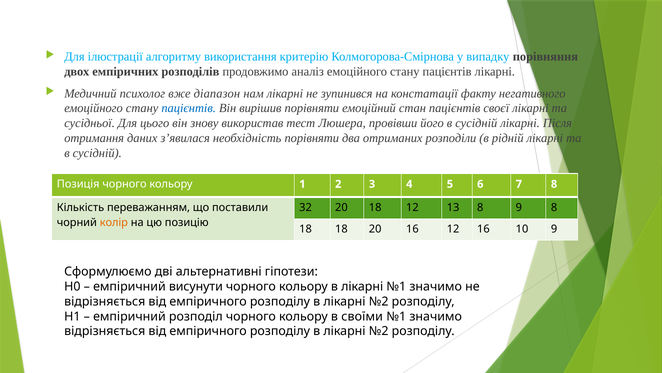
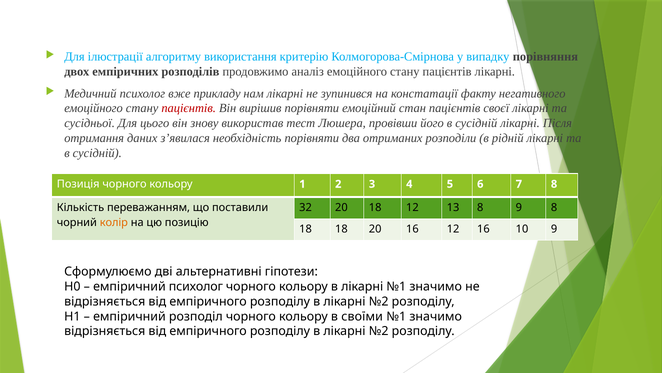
діапазон: діапазон -> прикладу
пацієнтів at (189, 108) colour: blue -> red
емпіричний висунути: висунути -> психолог
